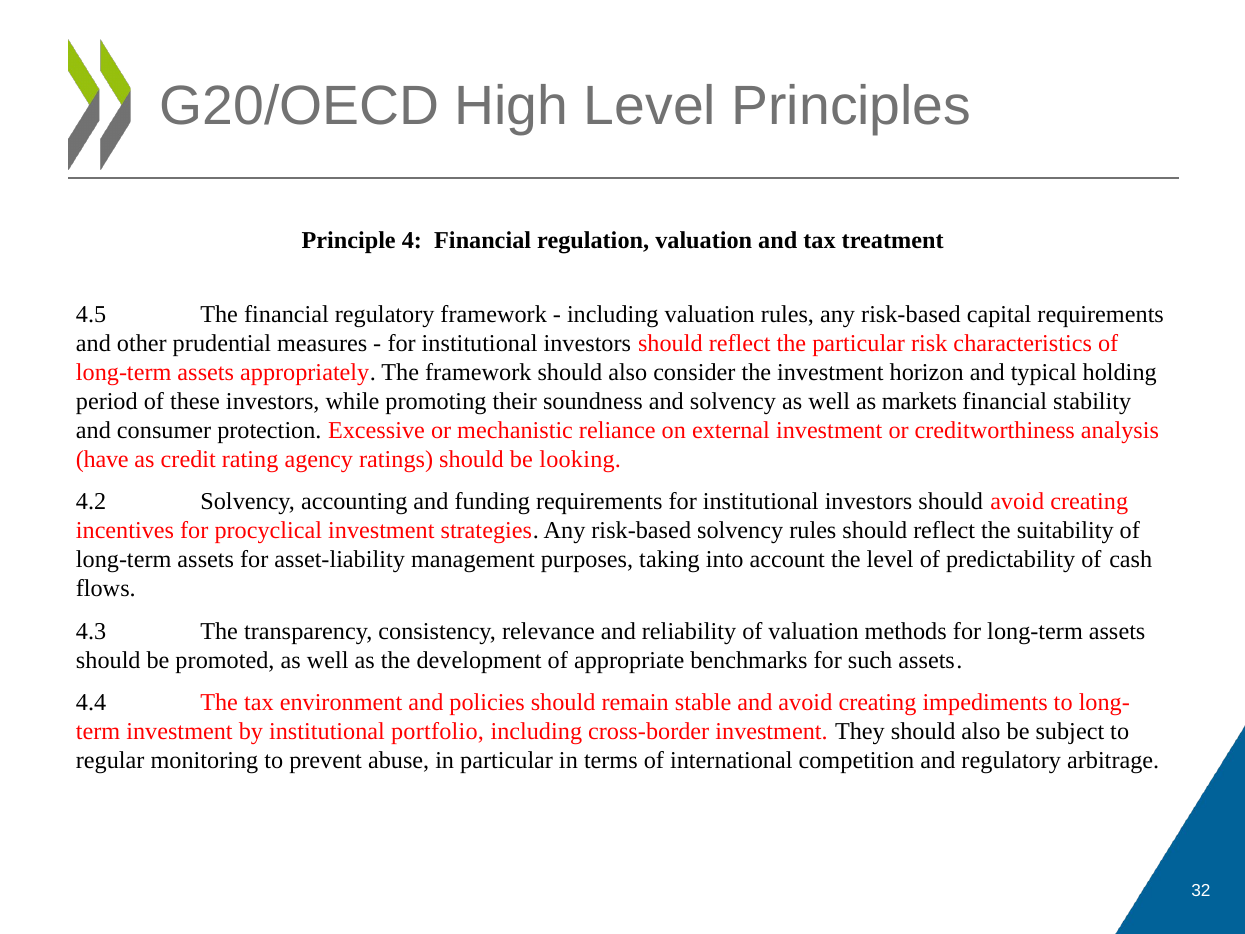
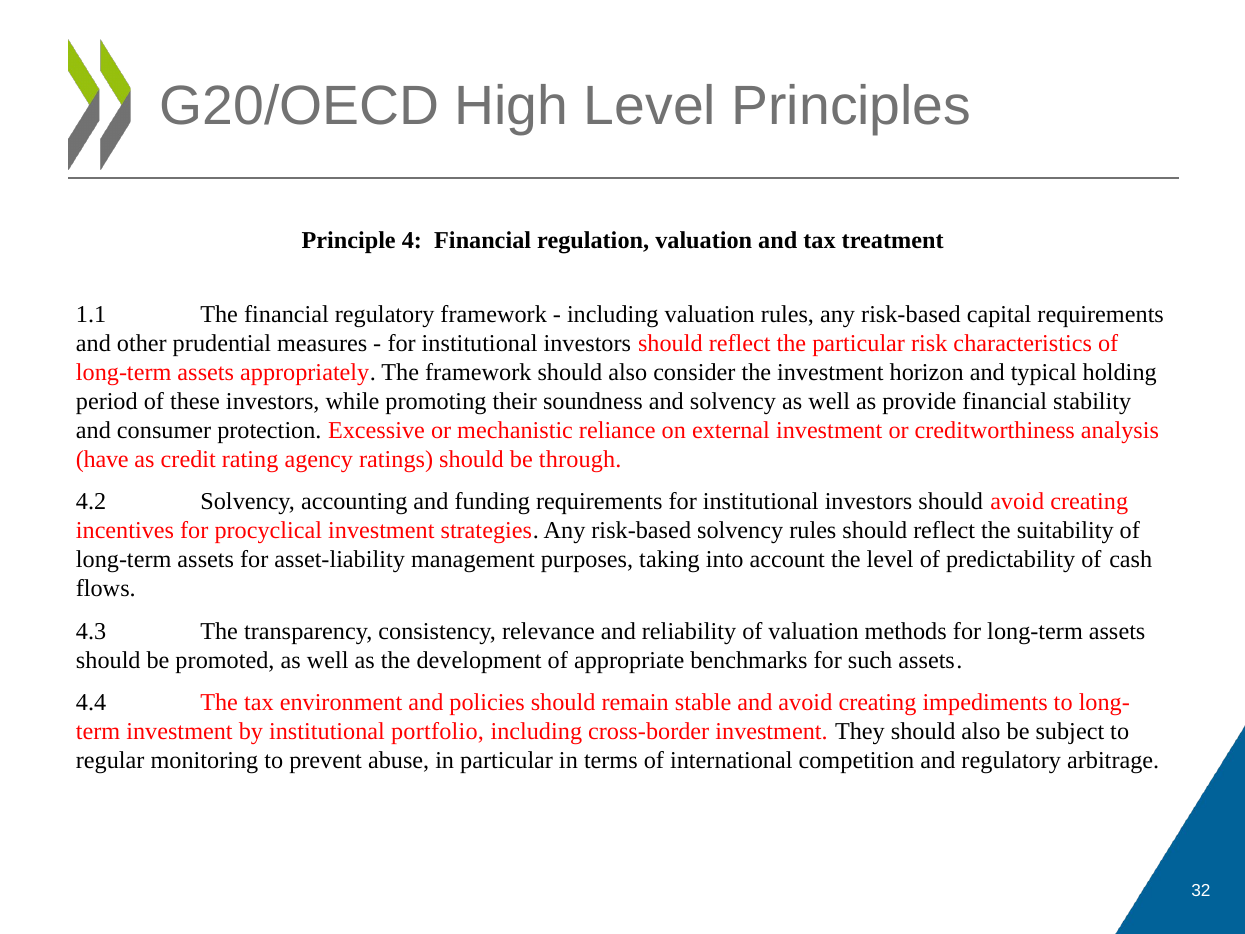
4.5: 4.5 -> 1.1
markets: markets -> provide
looking: looking -> through
